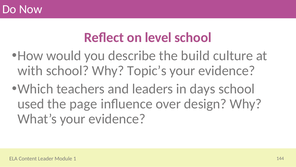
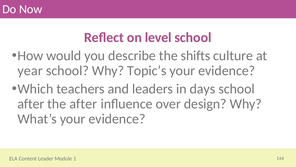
build: build -> shifts
with: with -> year
used at (31, 104): used -> after
the page: page -> after
